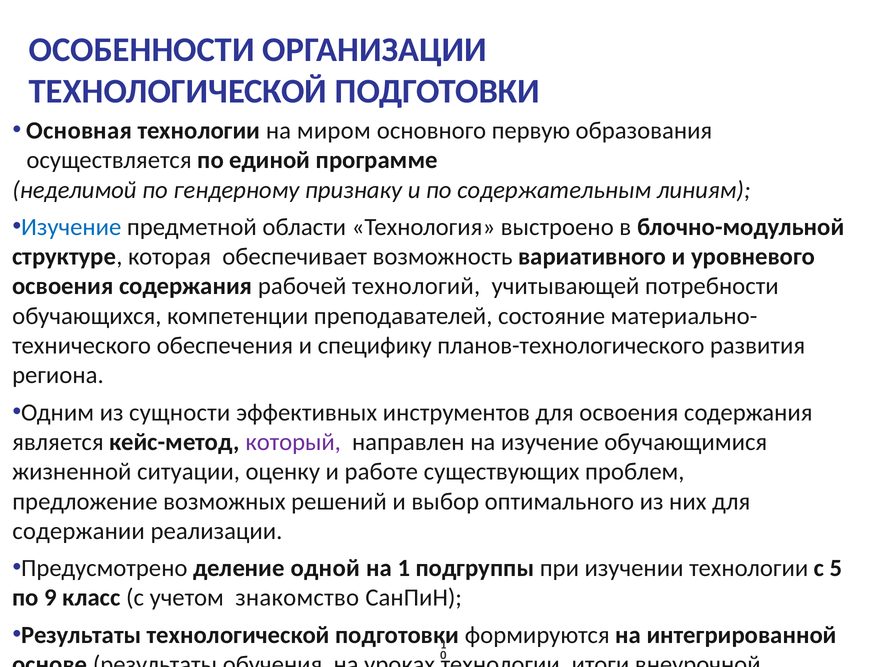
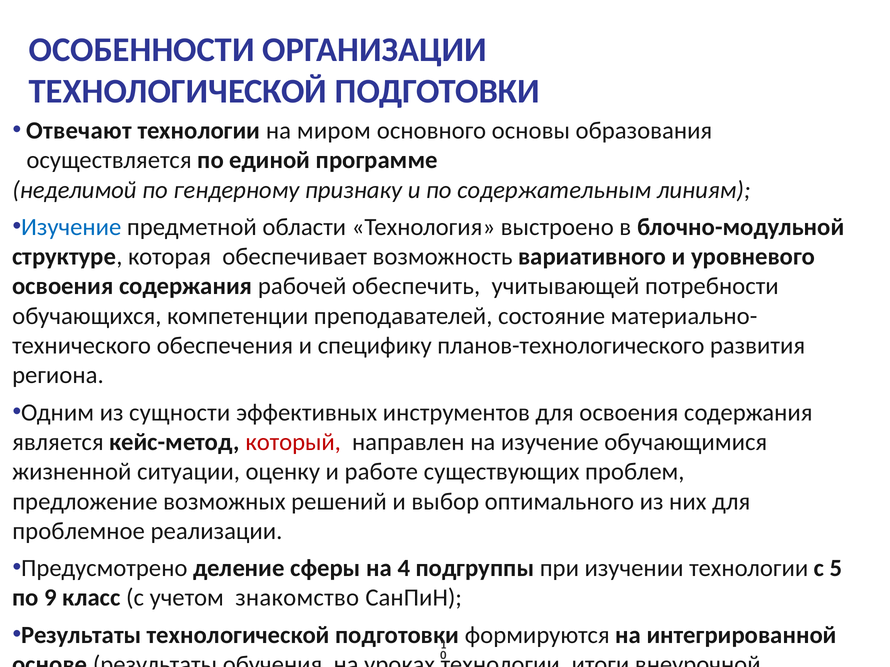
Основная: Основная -> Отвечают
первую: первую -> основы
технологий: технологий -> обеспечить
который colour: purple -> red
содержании: содержании -> проблемное
деление одной: одной -> сферы
на 1: 1 -> 4
